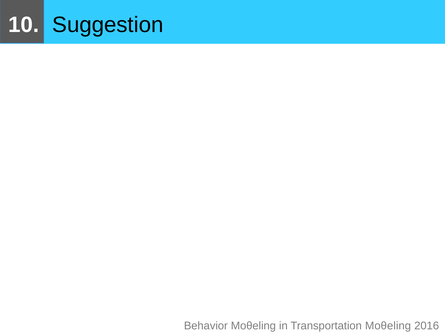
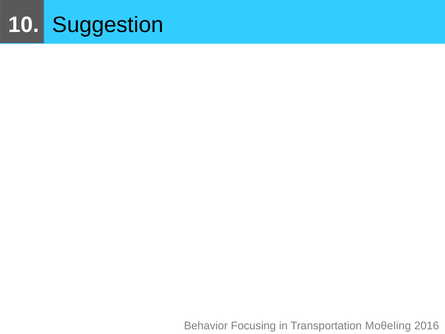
Behavior Moθeling: Moθeling -> Focusing
